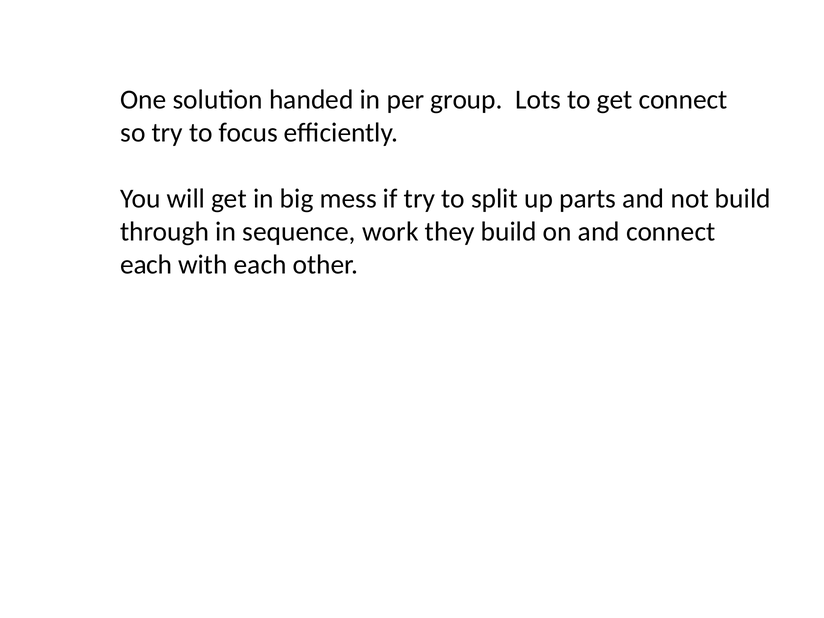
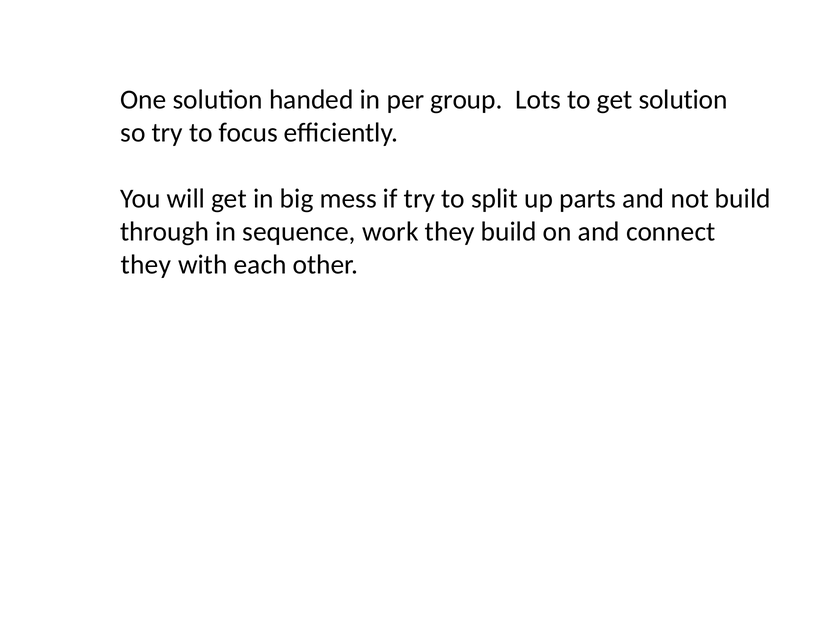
get connect: connect -> solution
each at (146, 264): each -> they
